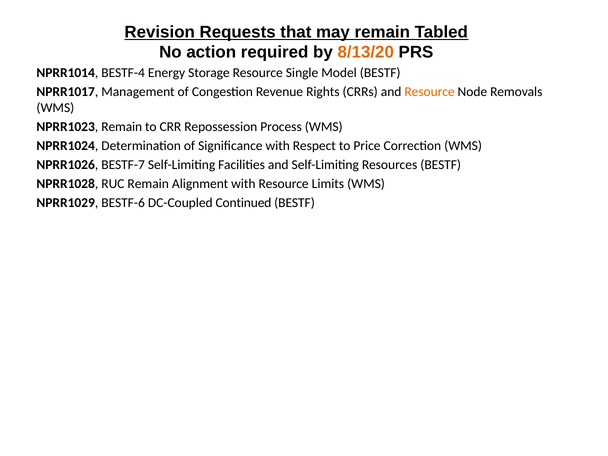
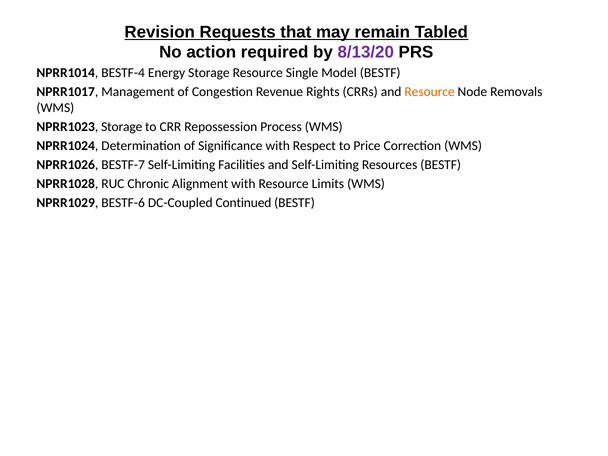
8/13/20 colour: orange -> purple
NPRR1023 Remain: Remain -> Storage
RUC Remain: Remain -> Chronic
